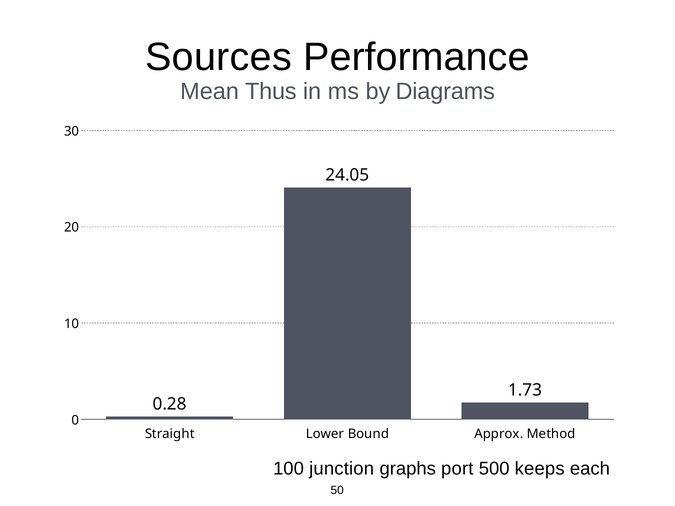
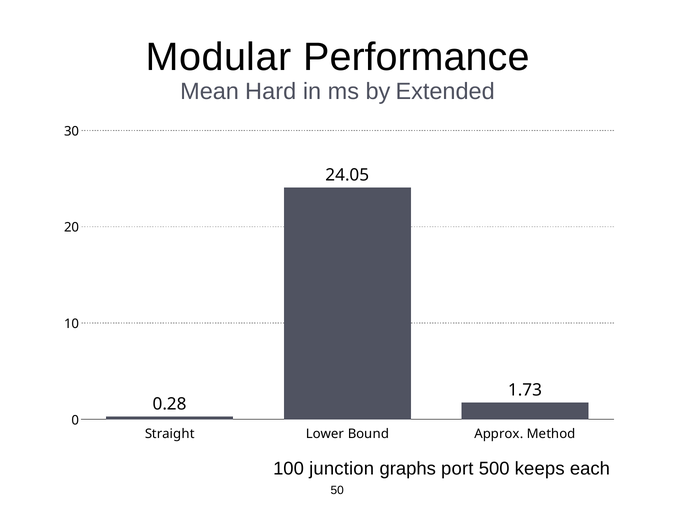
Sources: Sources -> Modular
Thus: Thus -> Hard
Diagrams: Diagrams -> Extended
